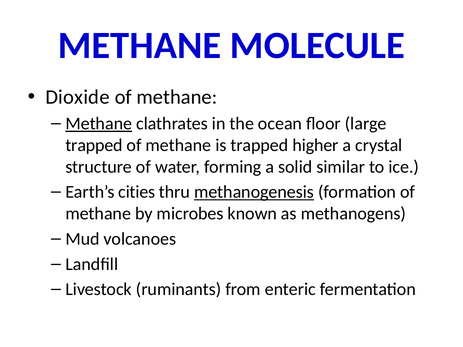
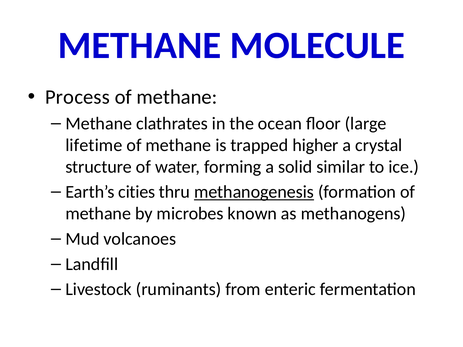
Dioxide: Dioxide -> Process
Methane at (99, 124) underline: present -> none
trapped at (94, 145): trapped -> lifetime
